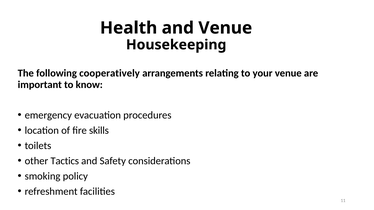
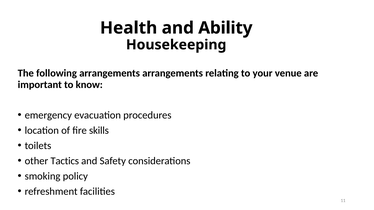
and Venue: Venue -> Ability
following cooperatively: cooperatively -> arrangements
